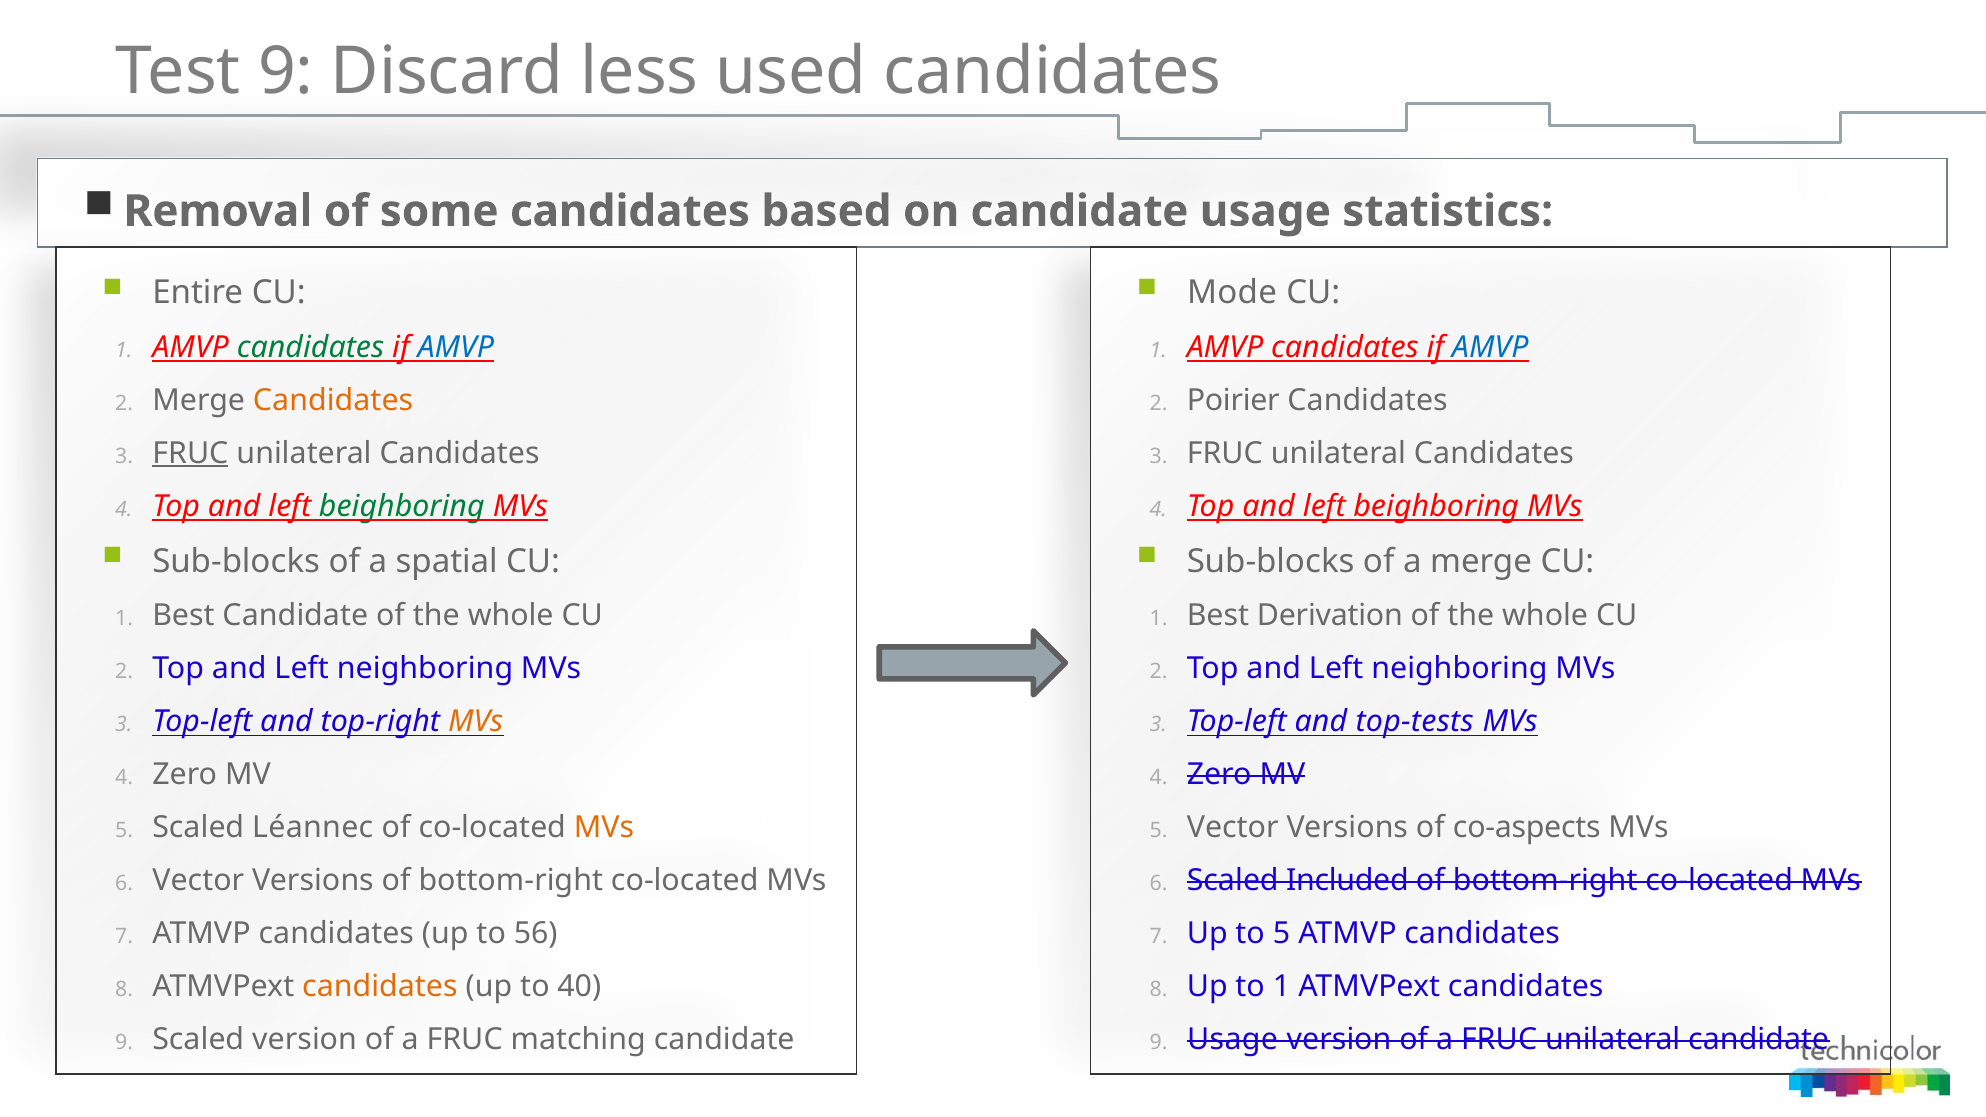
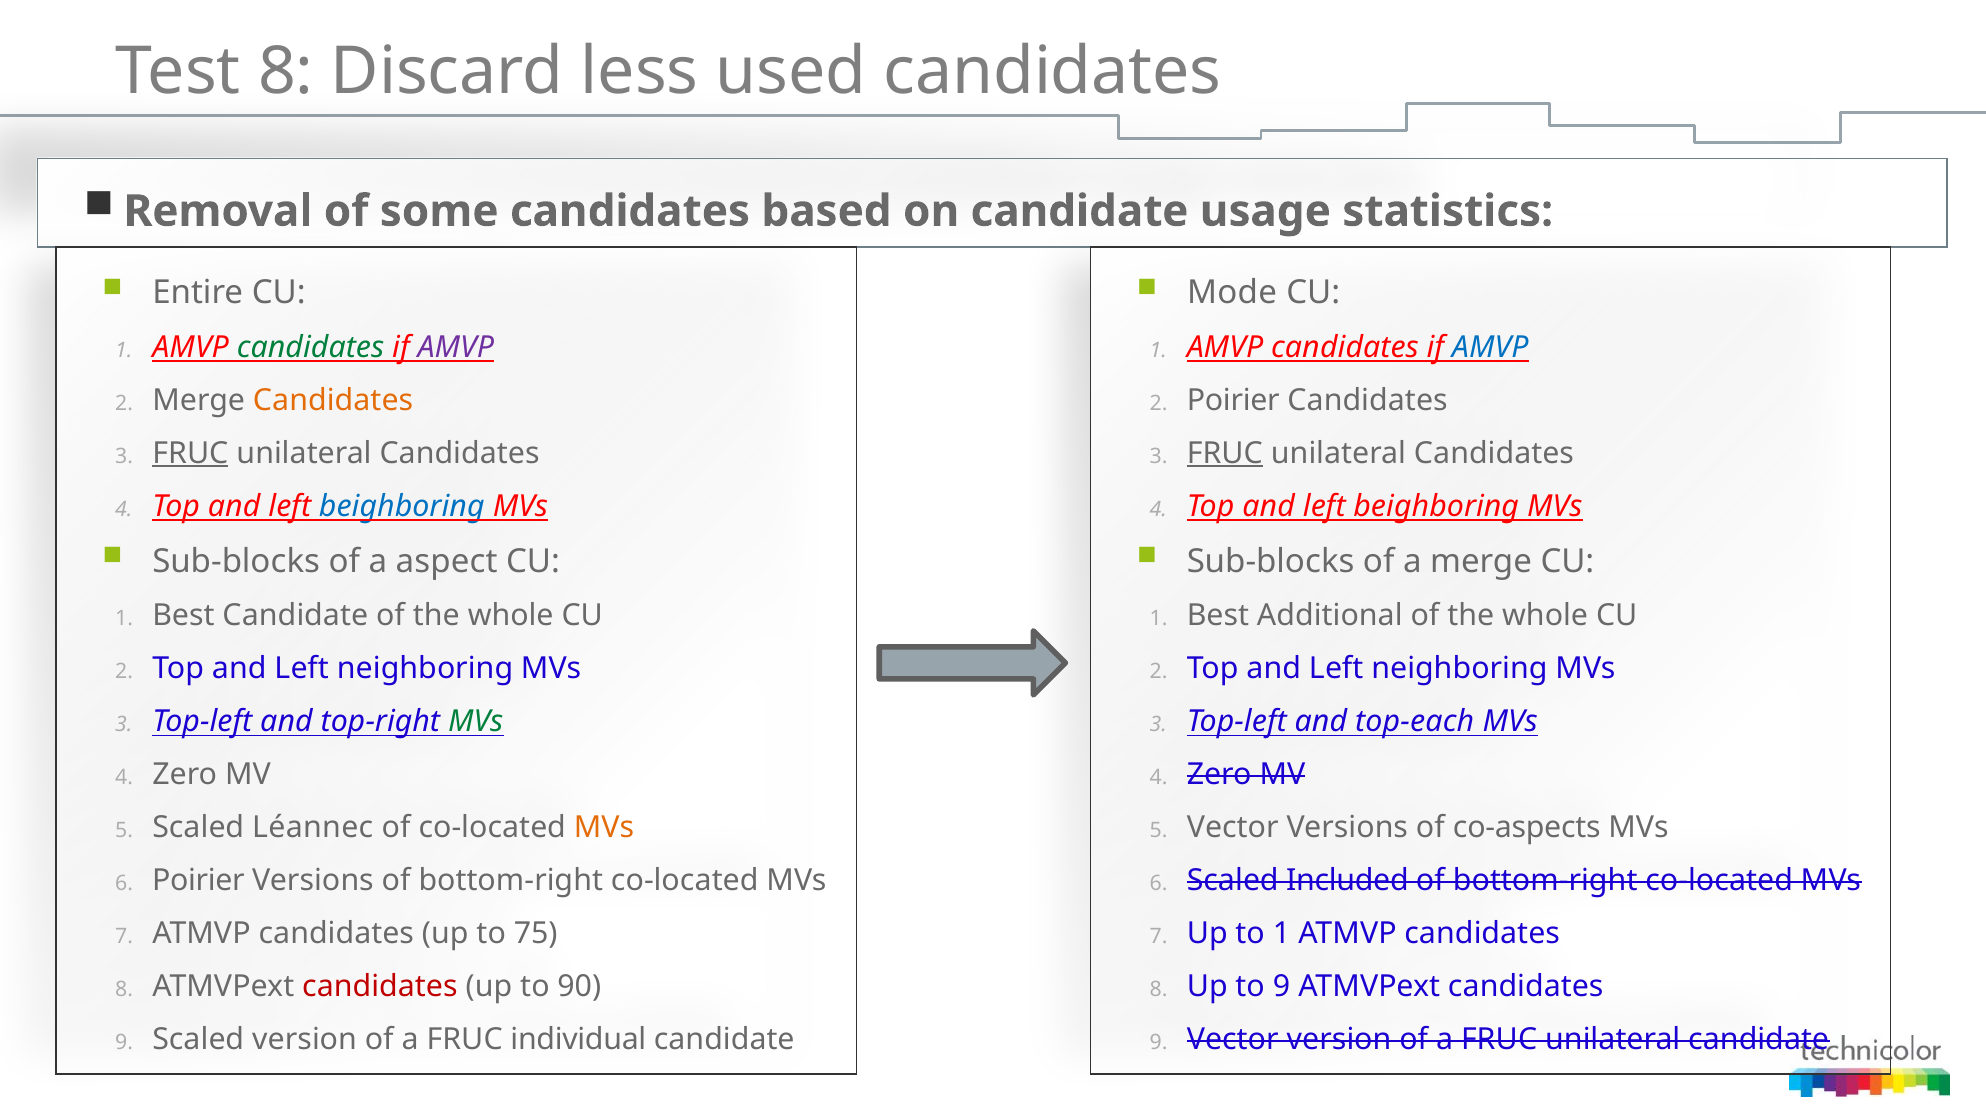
Test 9: 9 -> 8
AMVP at (456, 347) colour: blue -> purple
FRUC at (1225, 453) underline: none -> present
beighboring at (402, 506) colour: green -> blue
spatial: spatial -> aspect
Derivation: Derivation -> Additional
MVs at (476, 722) colour: orange -> green
top-tests: top-tests -> top-each
Vector at (198, 881): Vector -> Poirier
56: 56 -> 75
to 5: 5 -> 1
candidates at (380, 987) colour: orange -> red
40: 40 -> 90
to 1: 1 -> 9
matching: matching -> individual
Usage at (1233, 1040): Usage -> Vector
